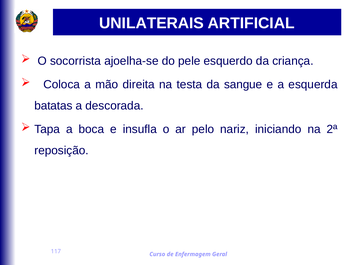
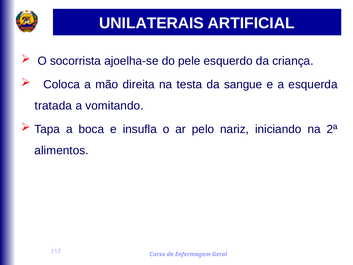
batatas: batatas -> tratada
descorada: descorada -> vomitando
reposição: reposição -> alimentos
